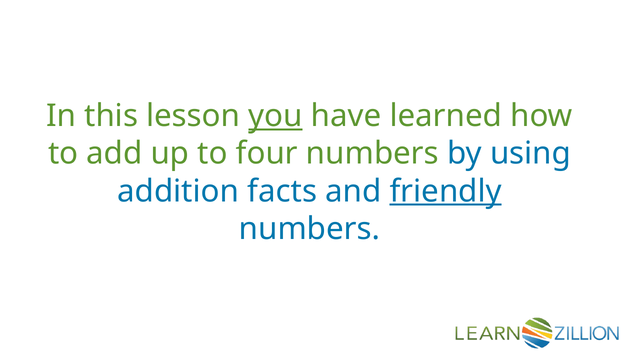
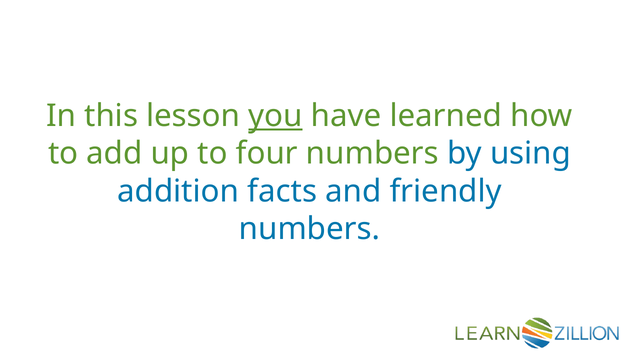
friendly underline: present -> none
